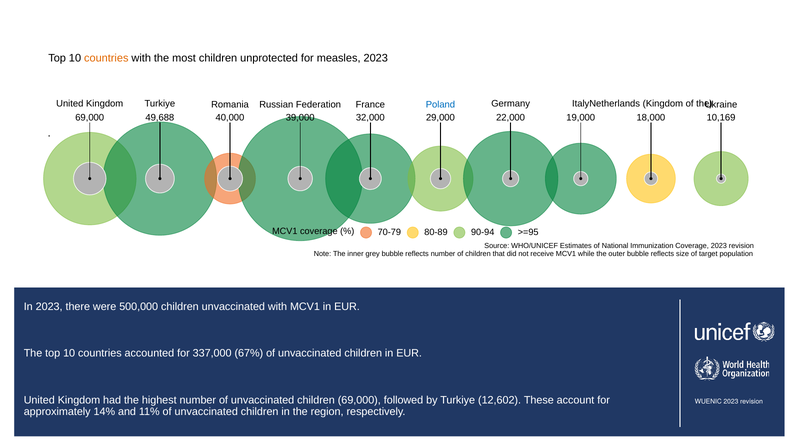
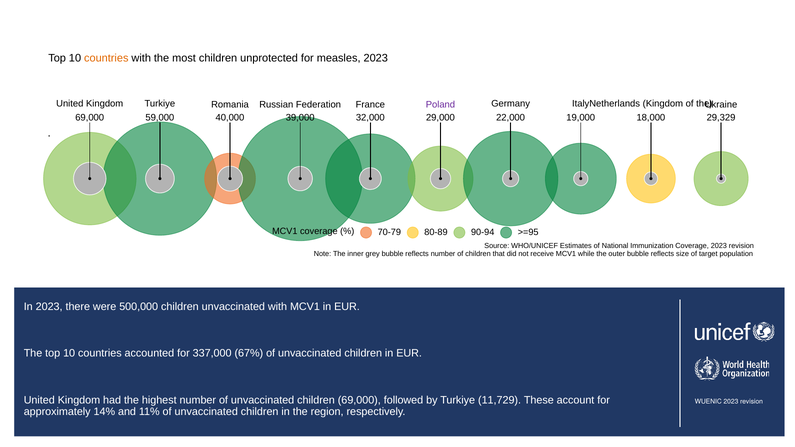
Poland colour: blue -> purple
49,688: 49,688 -> 59,000
10,169: 10,169 -> 29,329
12,602: 12,602 -> 11,729
